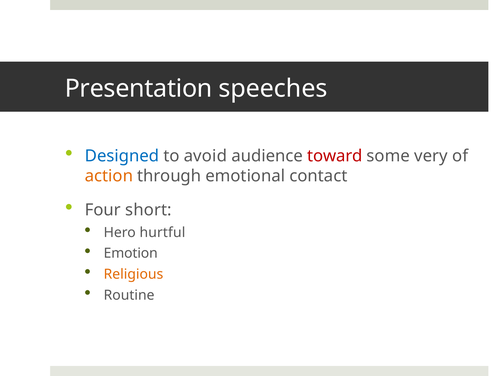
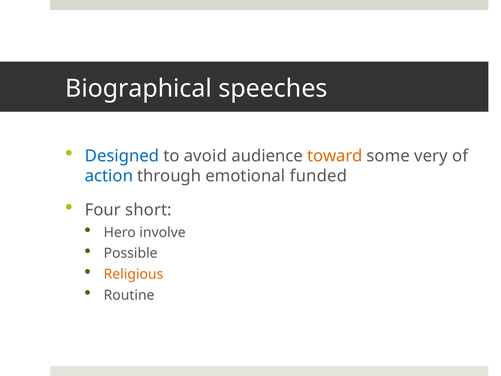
Presentation: Presentation -> Biographical
toward colour: red -> orange
action colour: orange -> blue
contact: contact -> funded
hurtful: hurtful -> involve
Emotion: Emotion -> Possible
